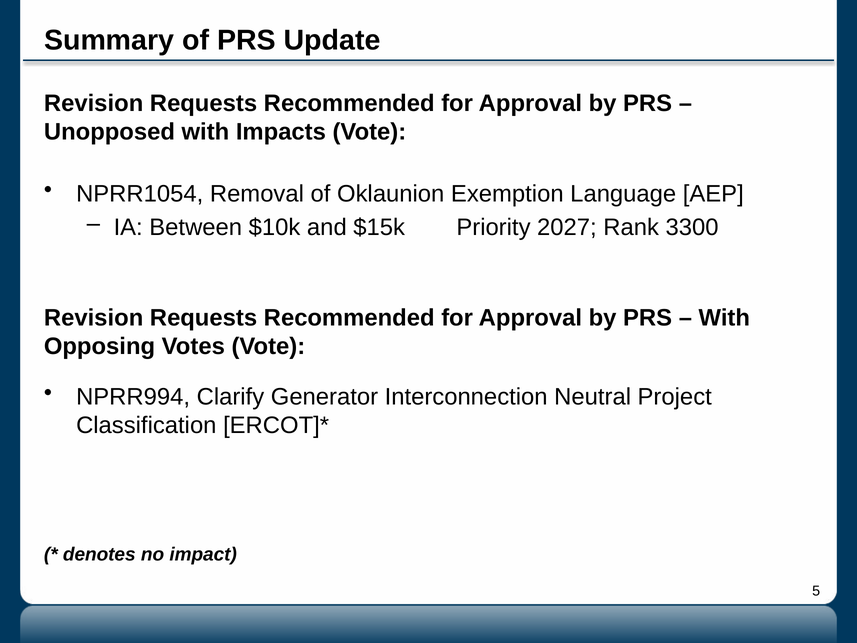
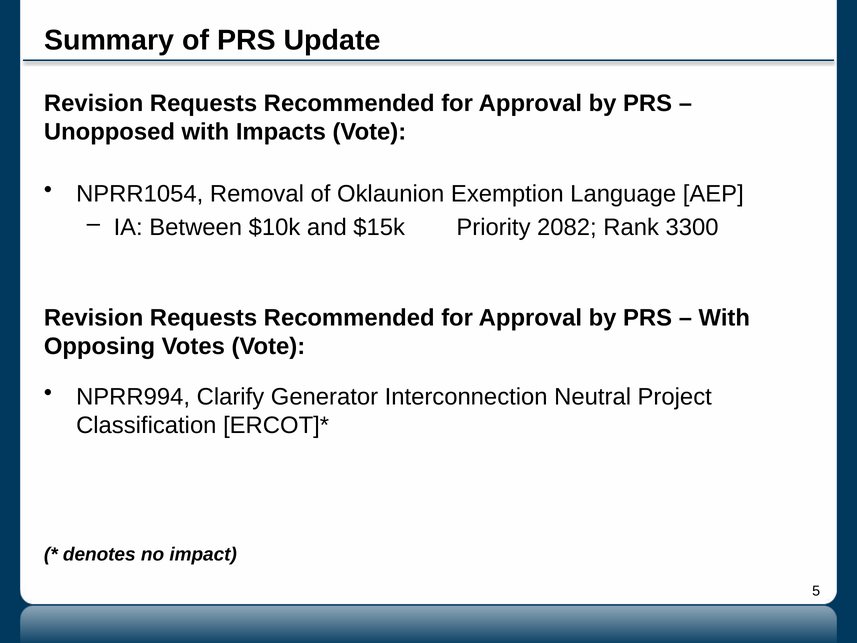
2027: 2027 -> 2082
